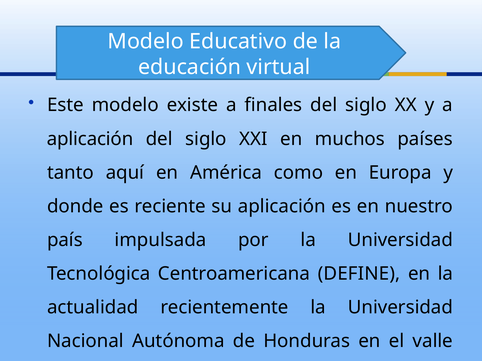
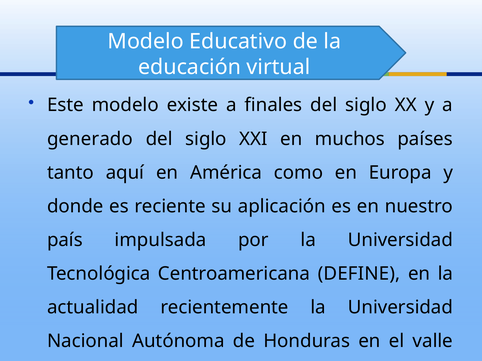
aplicación at (90, 139): aplicación -> generado
